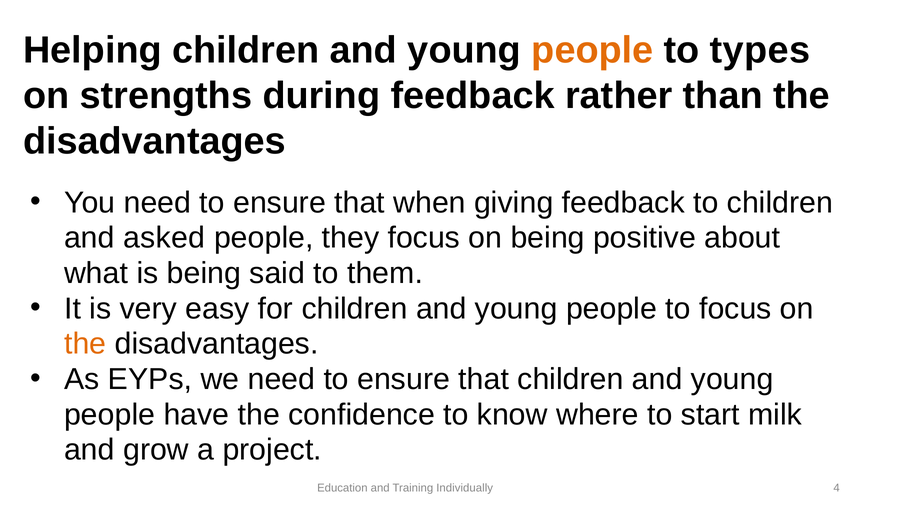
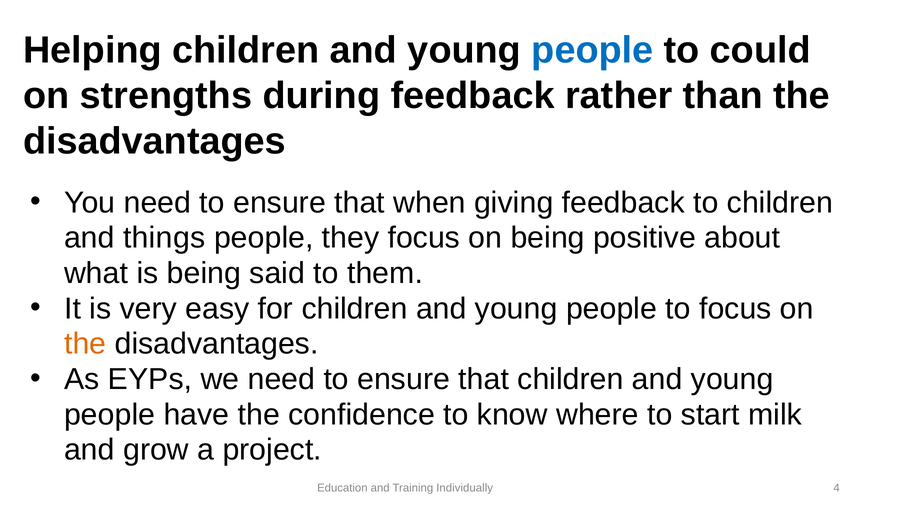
people at (592, 50) colour: orange -> blue
types: types -> could
asked: asked -> things
